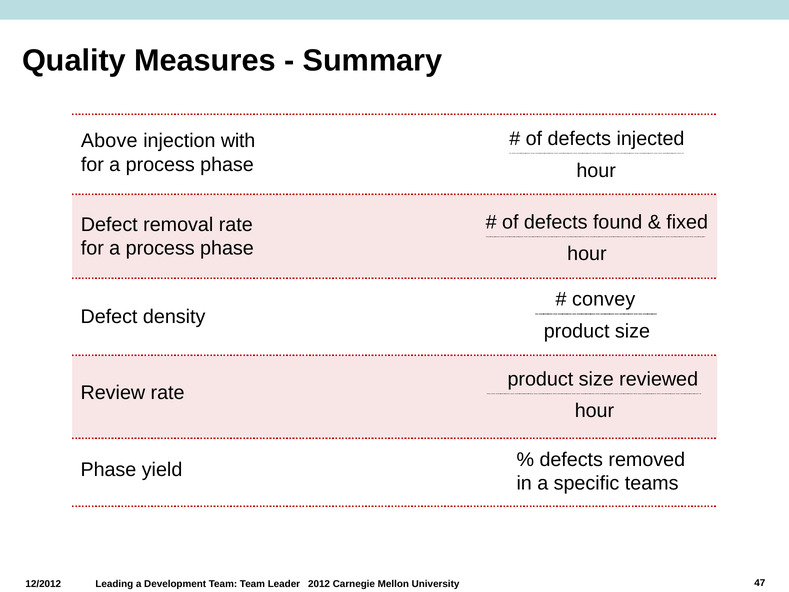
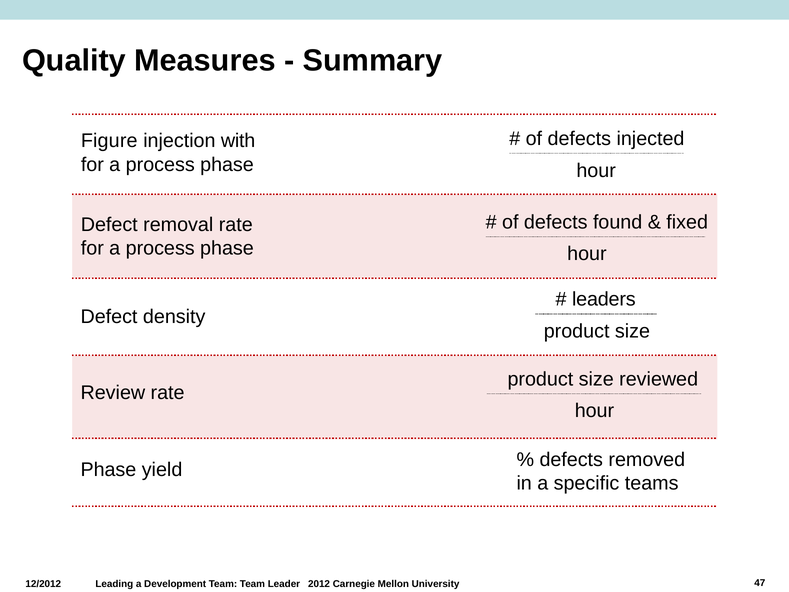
Above: Above -> Figure
convey: convey -> leaders
